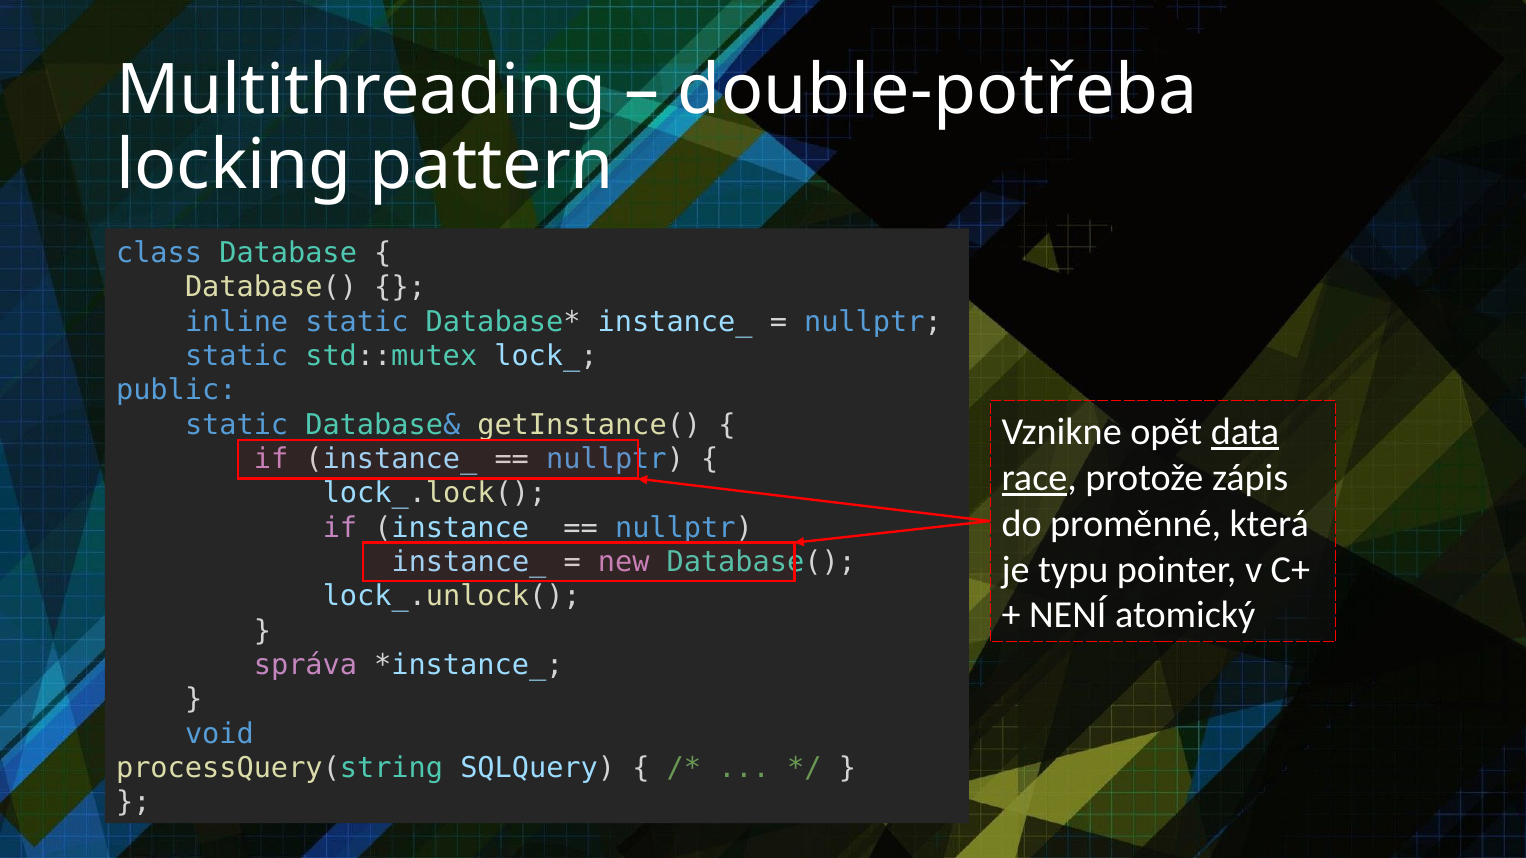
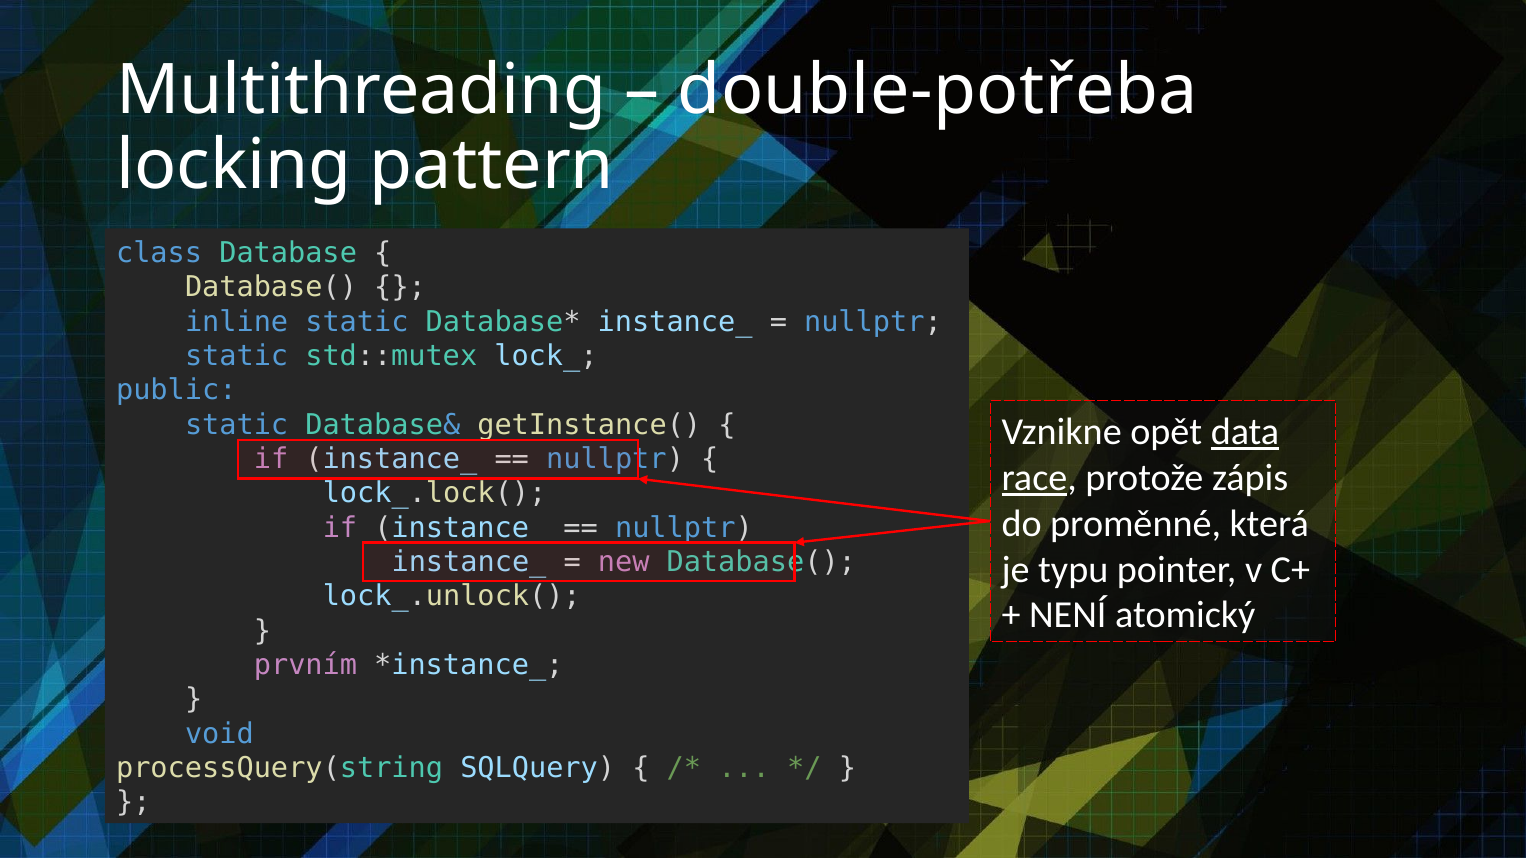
správa: správa -> prvním
